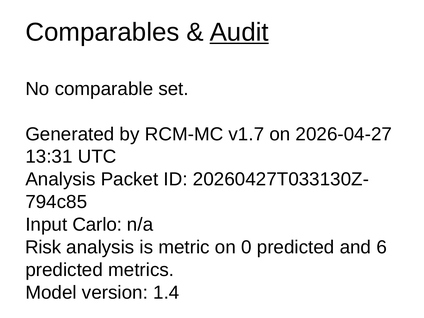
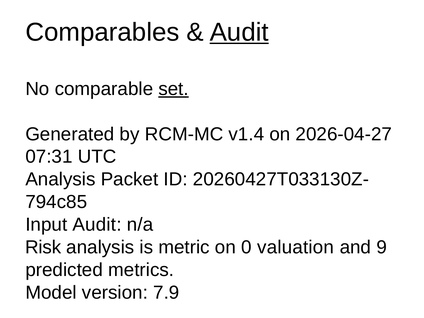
set underline: none -> present
v1.7: v1.7 -> v1.4
13:31: 13:31 -> 07:31
Input Carlo: Carlo -> Audit
0 predicted: predicted -> valuation
6: 6 -> 9
1.4: 1.4 -> 7.9
